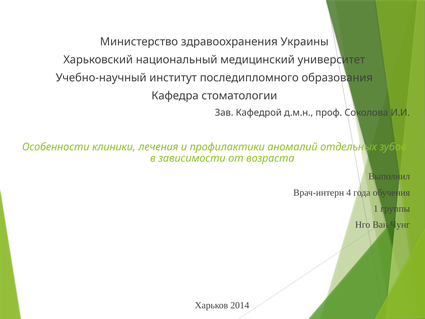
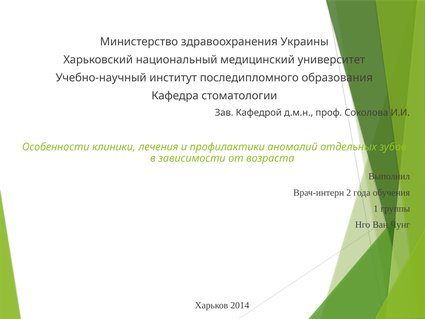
4: 4 -> 2
